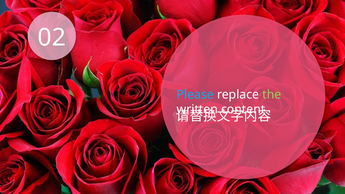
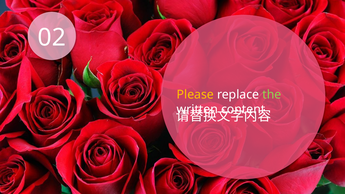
Please colour: light blue -> yellow
